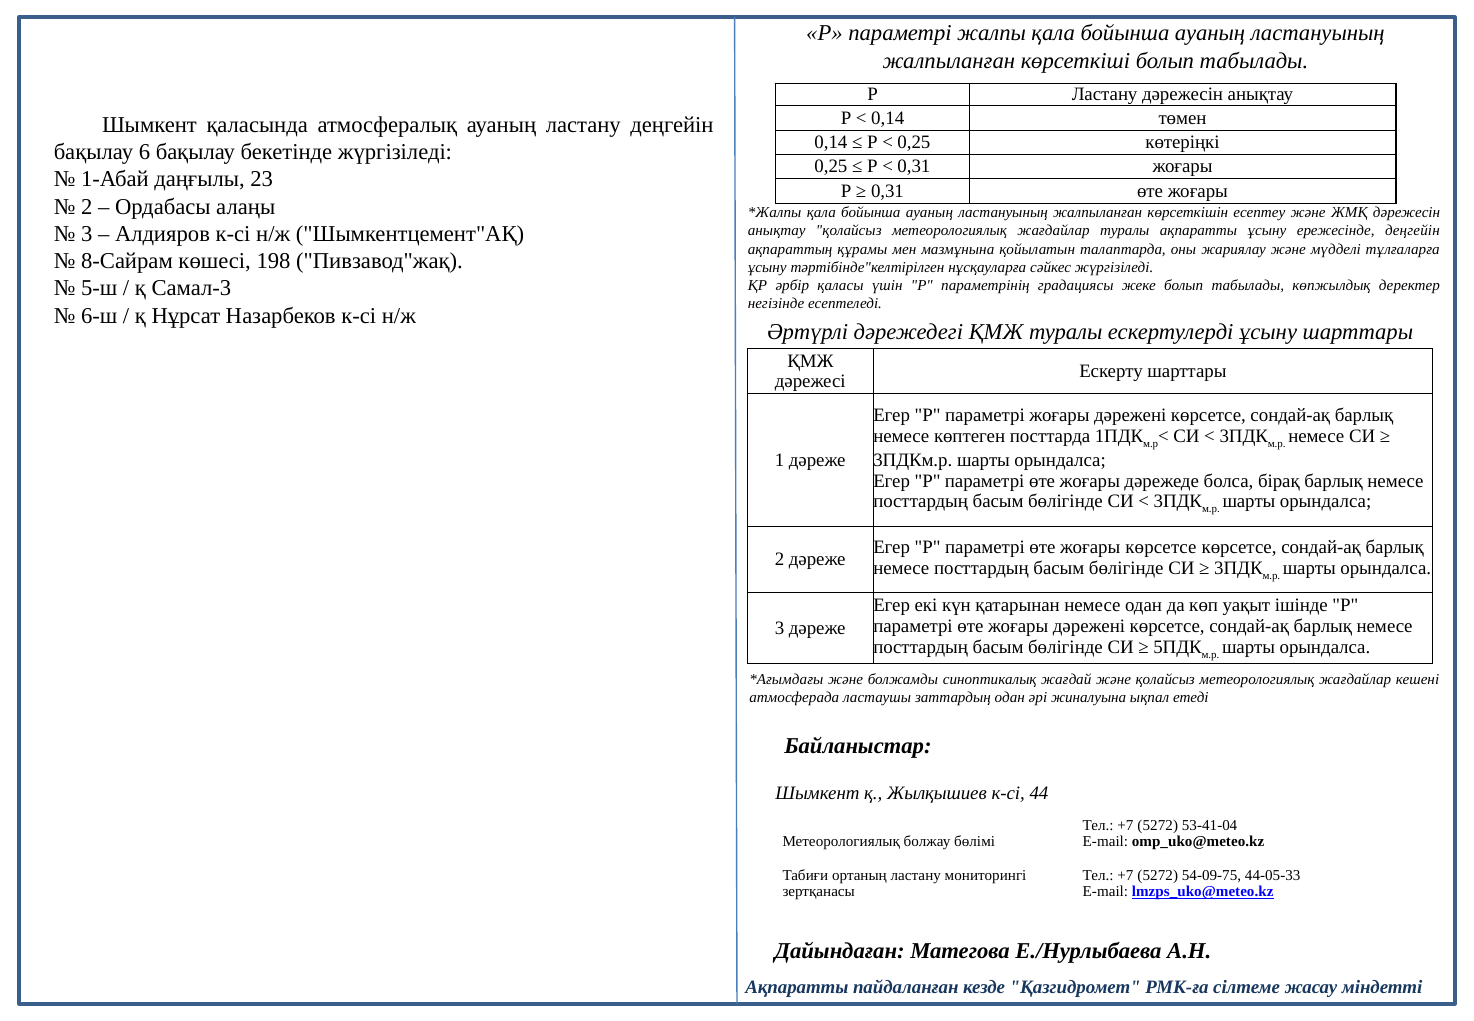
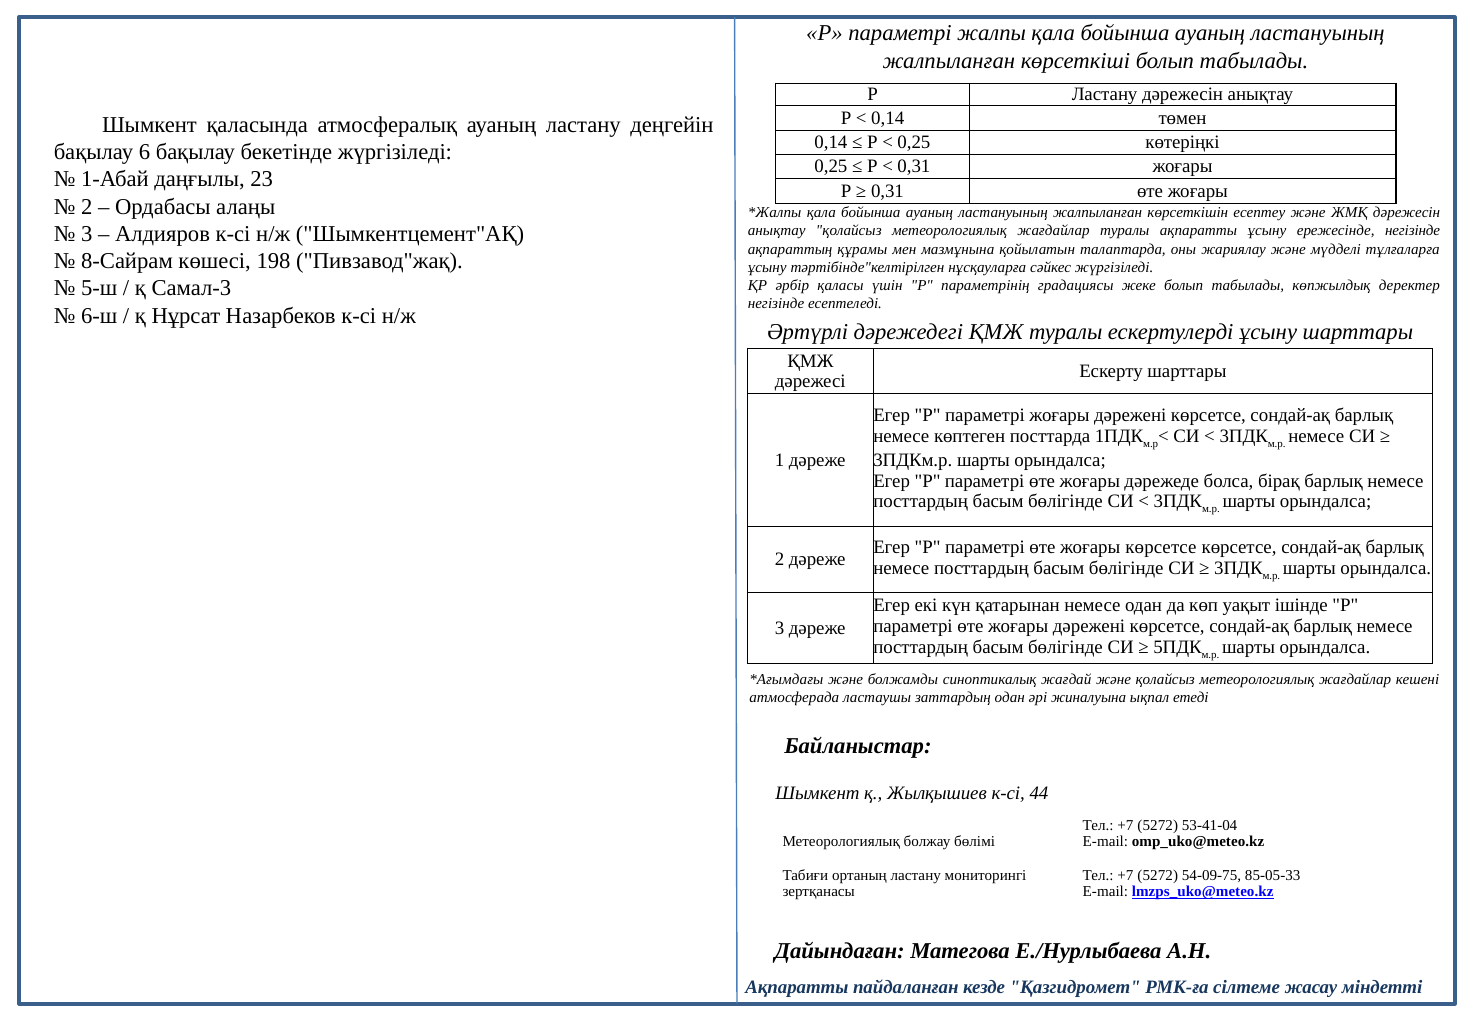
ережесінде деңгейін: деңгейін -> негізінде
44-05-33: 44-05-33 -> 85-05-33
